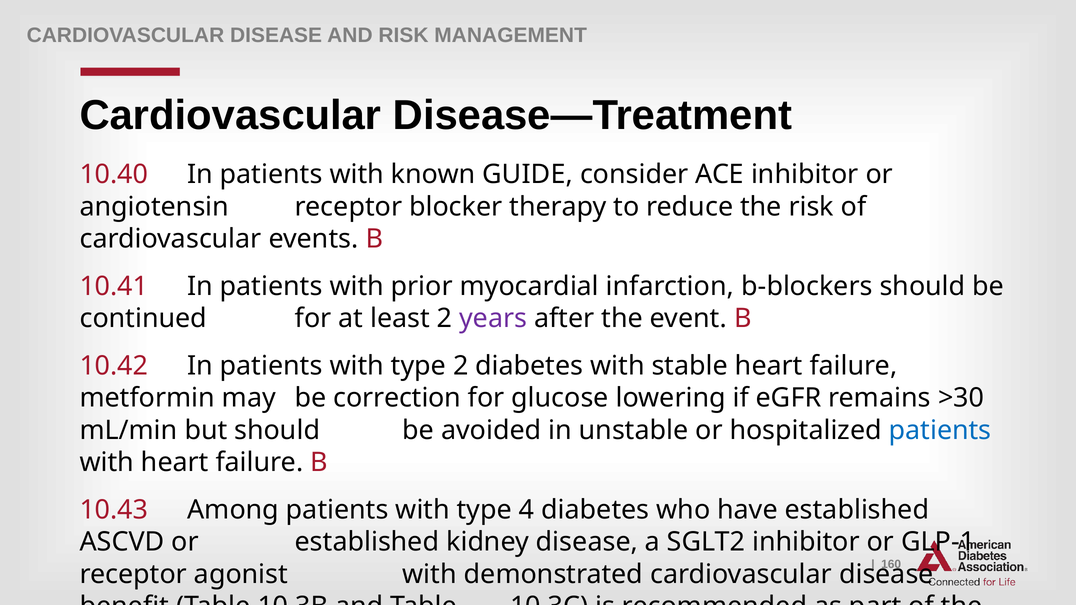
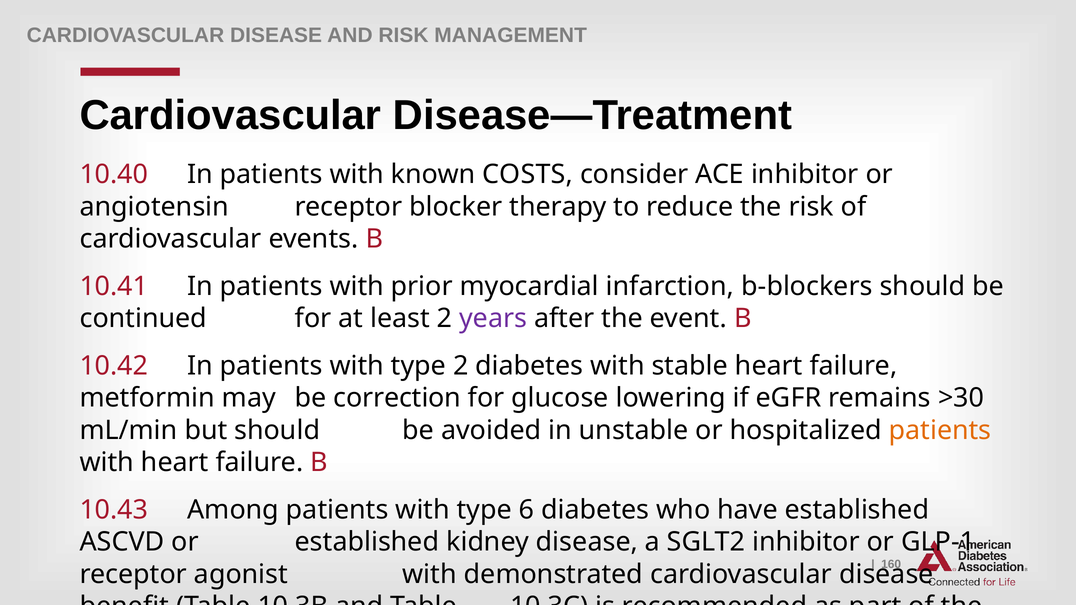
GUIDE: GUIDE -> COSTS
patients at (940, 430) colour: blue -> orange
4: 4 -> 6
